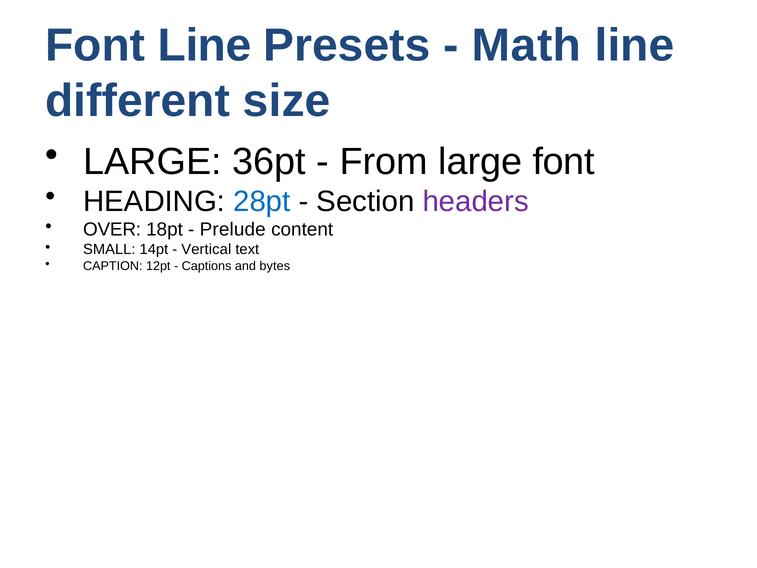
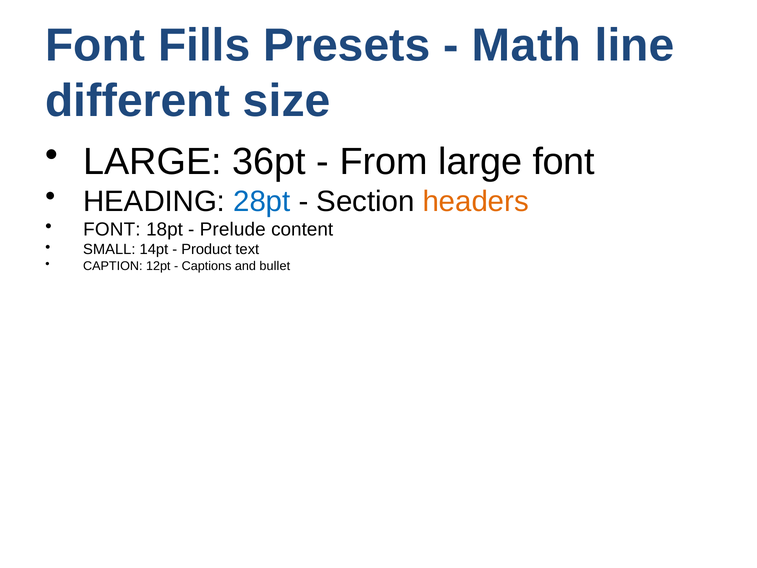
Font Line: Line -> Fills
headers colour: purple -> orange
OVER at (112, 230): OVER -> FONT
Vertical: Vertical -> Product
bytes: bytes -> bullet
